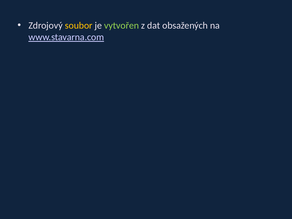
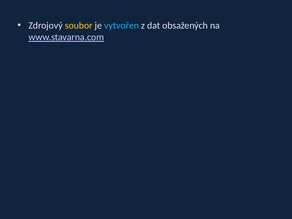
vytvořen colour: light green -> light blue
